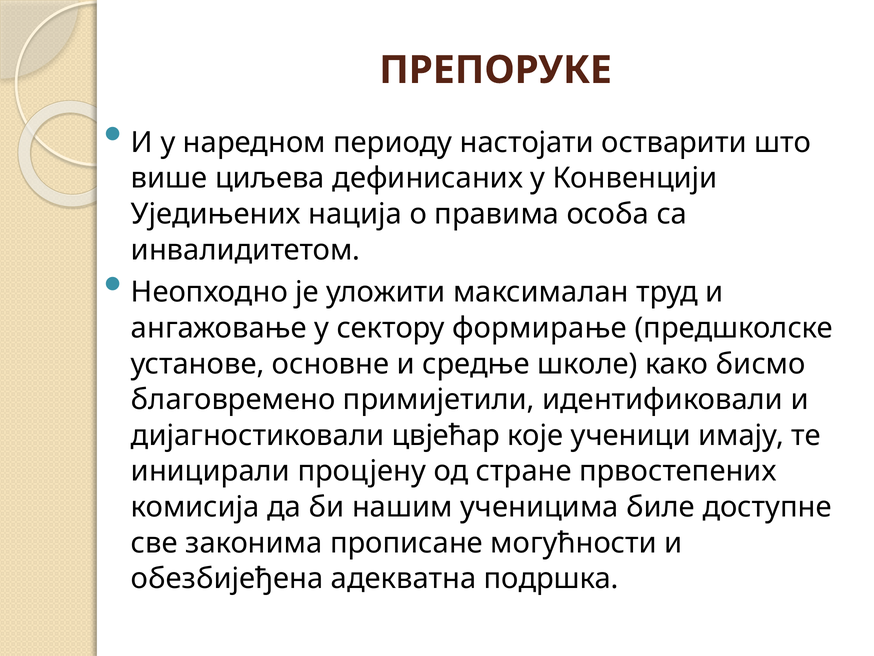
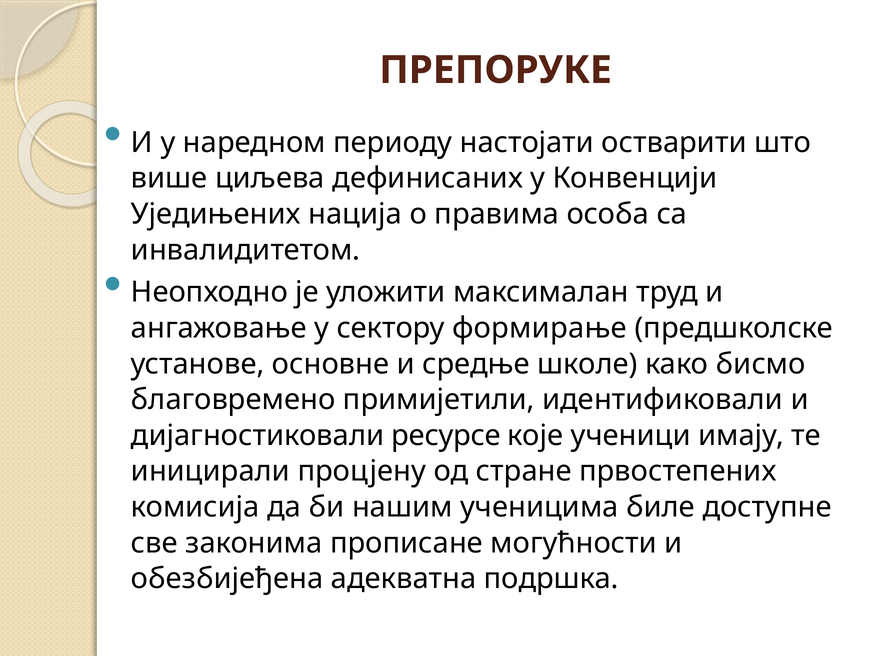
цвјећар: цвјећар -> ресурсе
